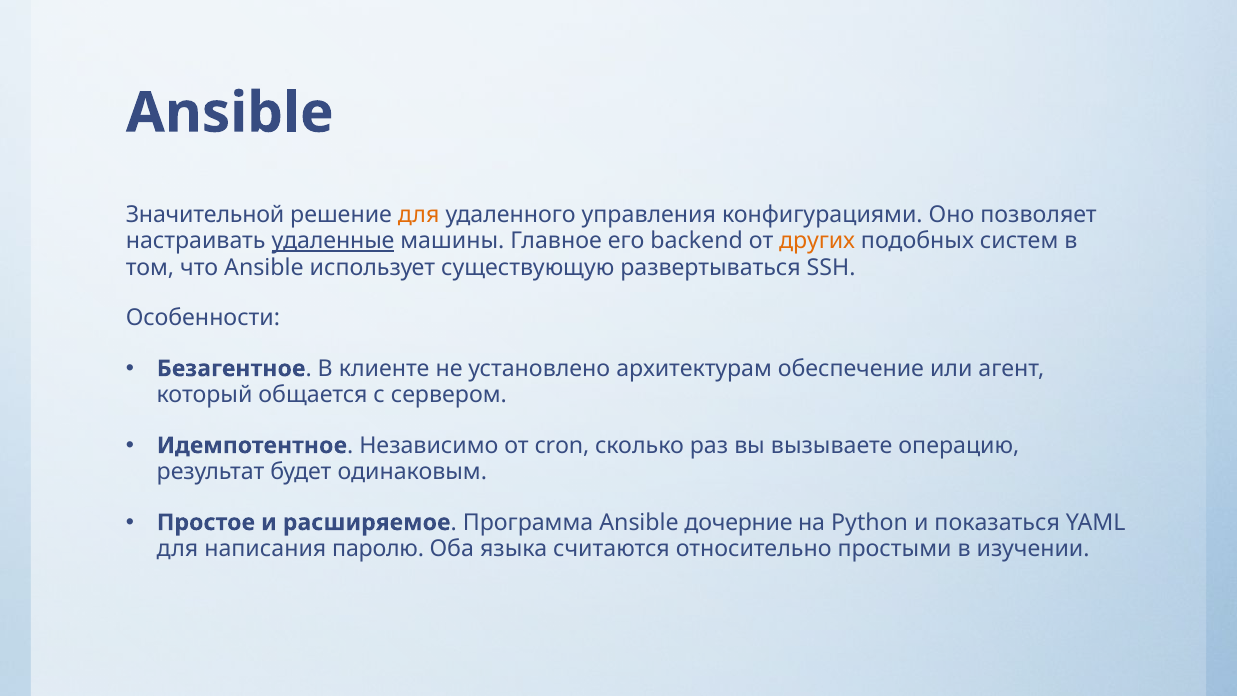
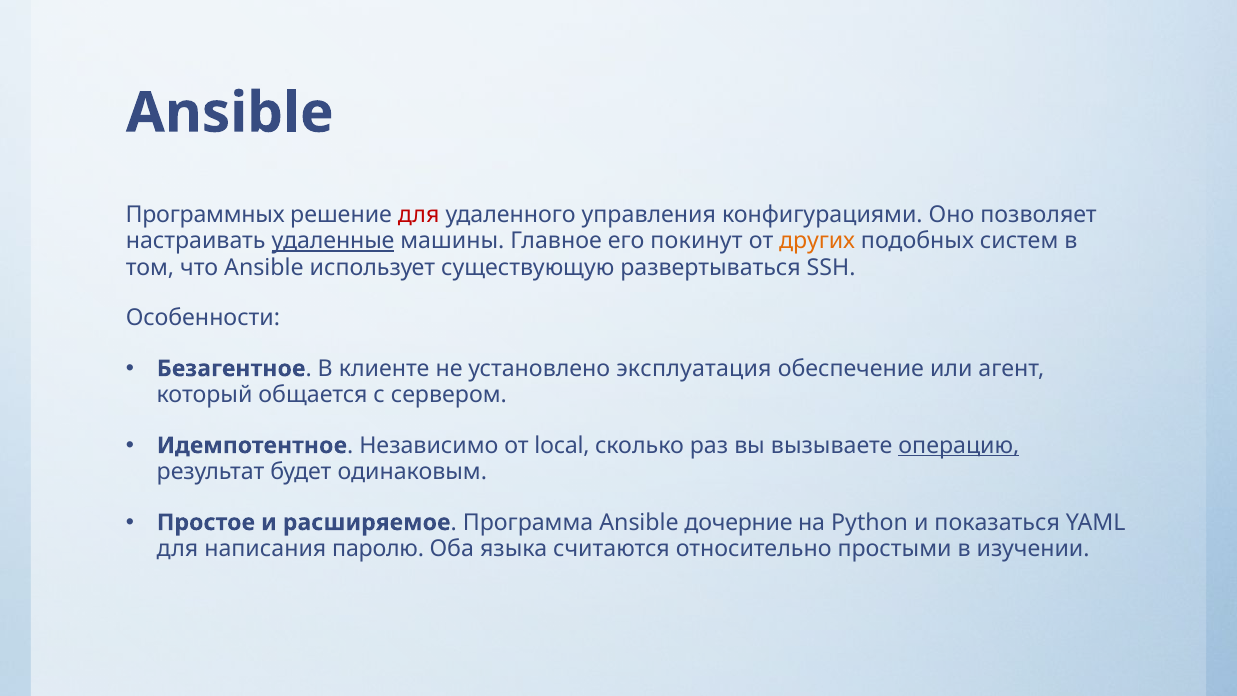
Значительной: Значительной -> Программных
для at (419, 215) colour: orange -> red
backend: backend -> покинут
архитектурам: архитектурам -> эксплуатация
cron: cron -> local
операцию underline: none -> present
